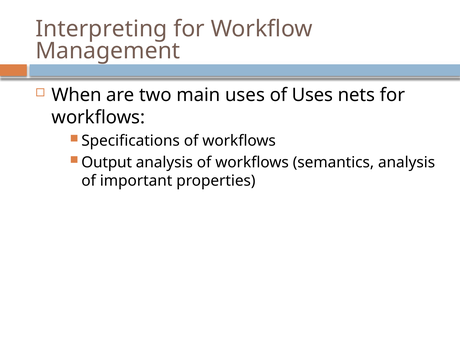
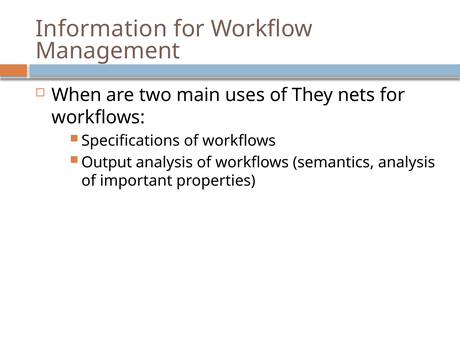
Interpreting: Interpreting -> Information
of Uses: Uses -> They
